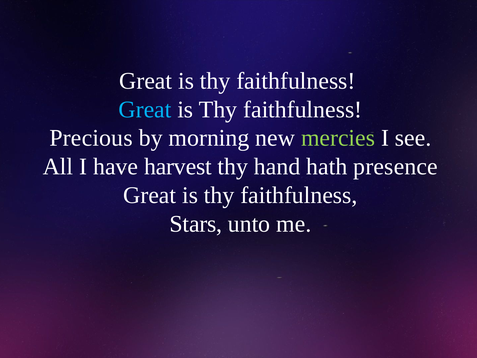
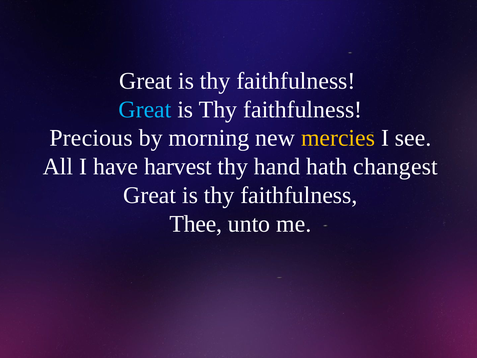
mercies colour: light green -> yellow
presence: presence -> changest
Stars: Stars -> Thee
